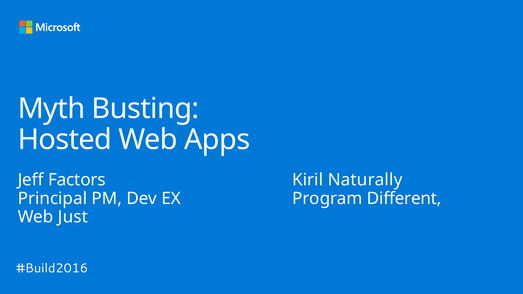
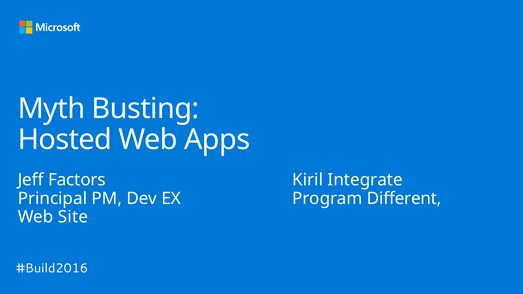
Naturally: Naturally -> Integrate
Just: Just -> Site
